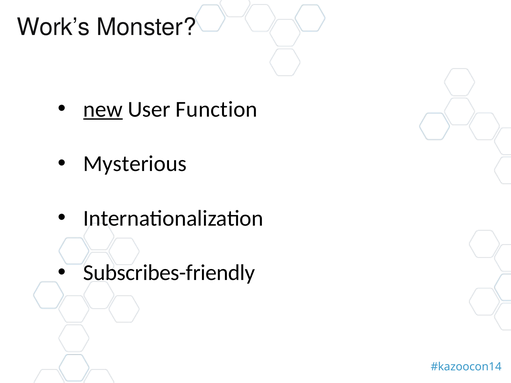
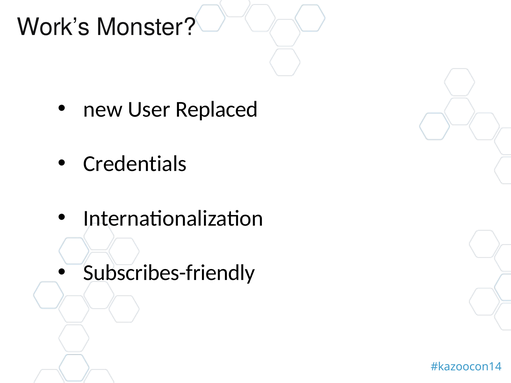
new underline: present -> none
Function: Function -> Replaced
Mysterious: Mysterious -> Credentials
